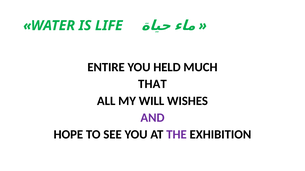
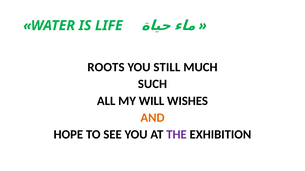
ENTIRE: ENTIRE -> ROOTS
HELD: HELD -> STILL
THAT: THAT -> SUCH
AND colour: purple -> orange
